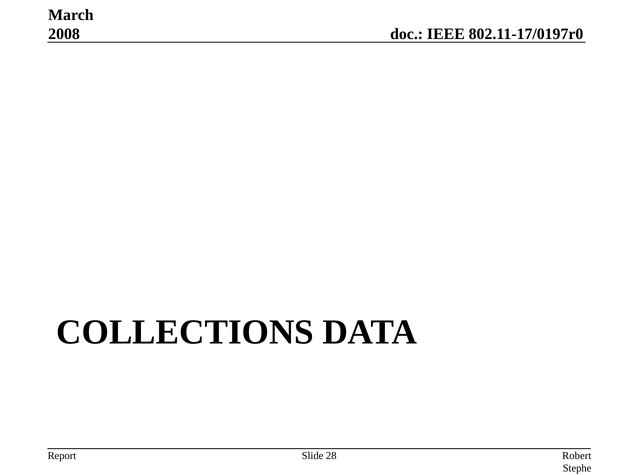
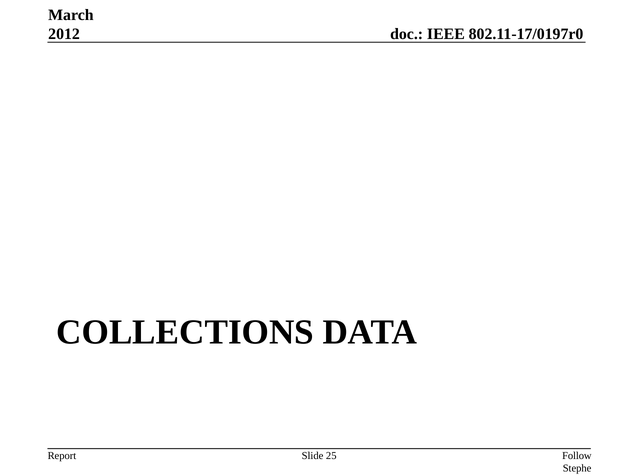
2008: 2008 -> 2012
28: 28 -> 25
Robert: Robert -> Follow
